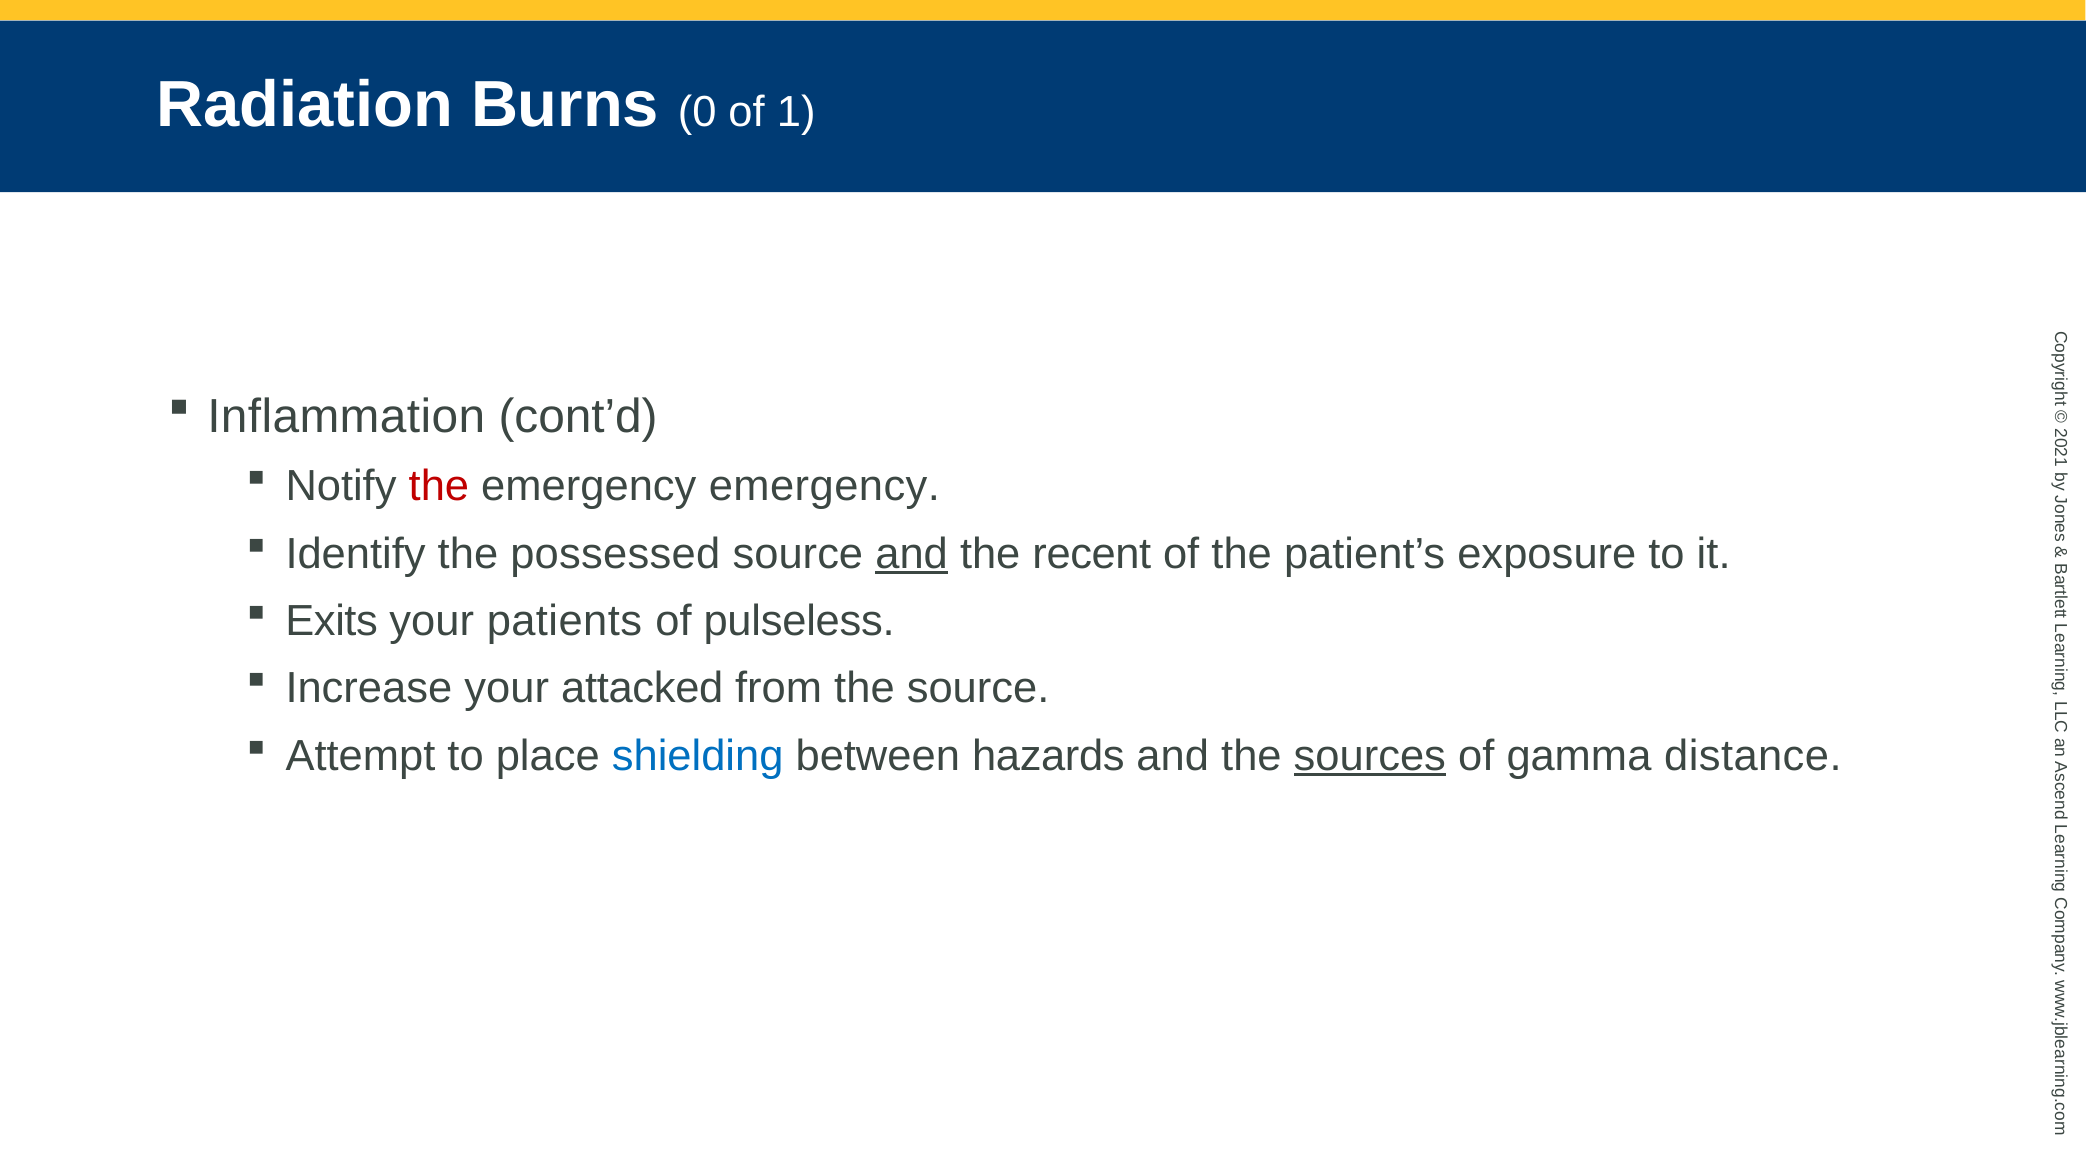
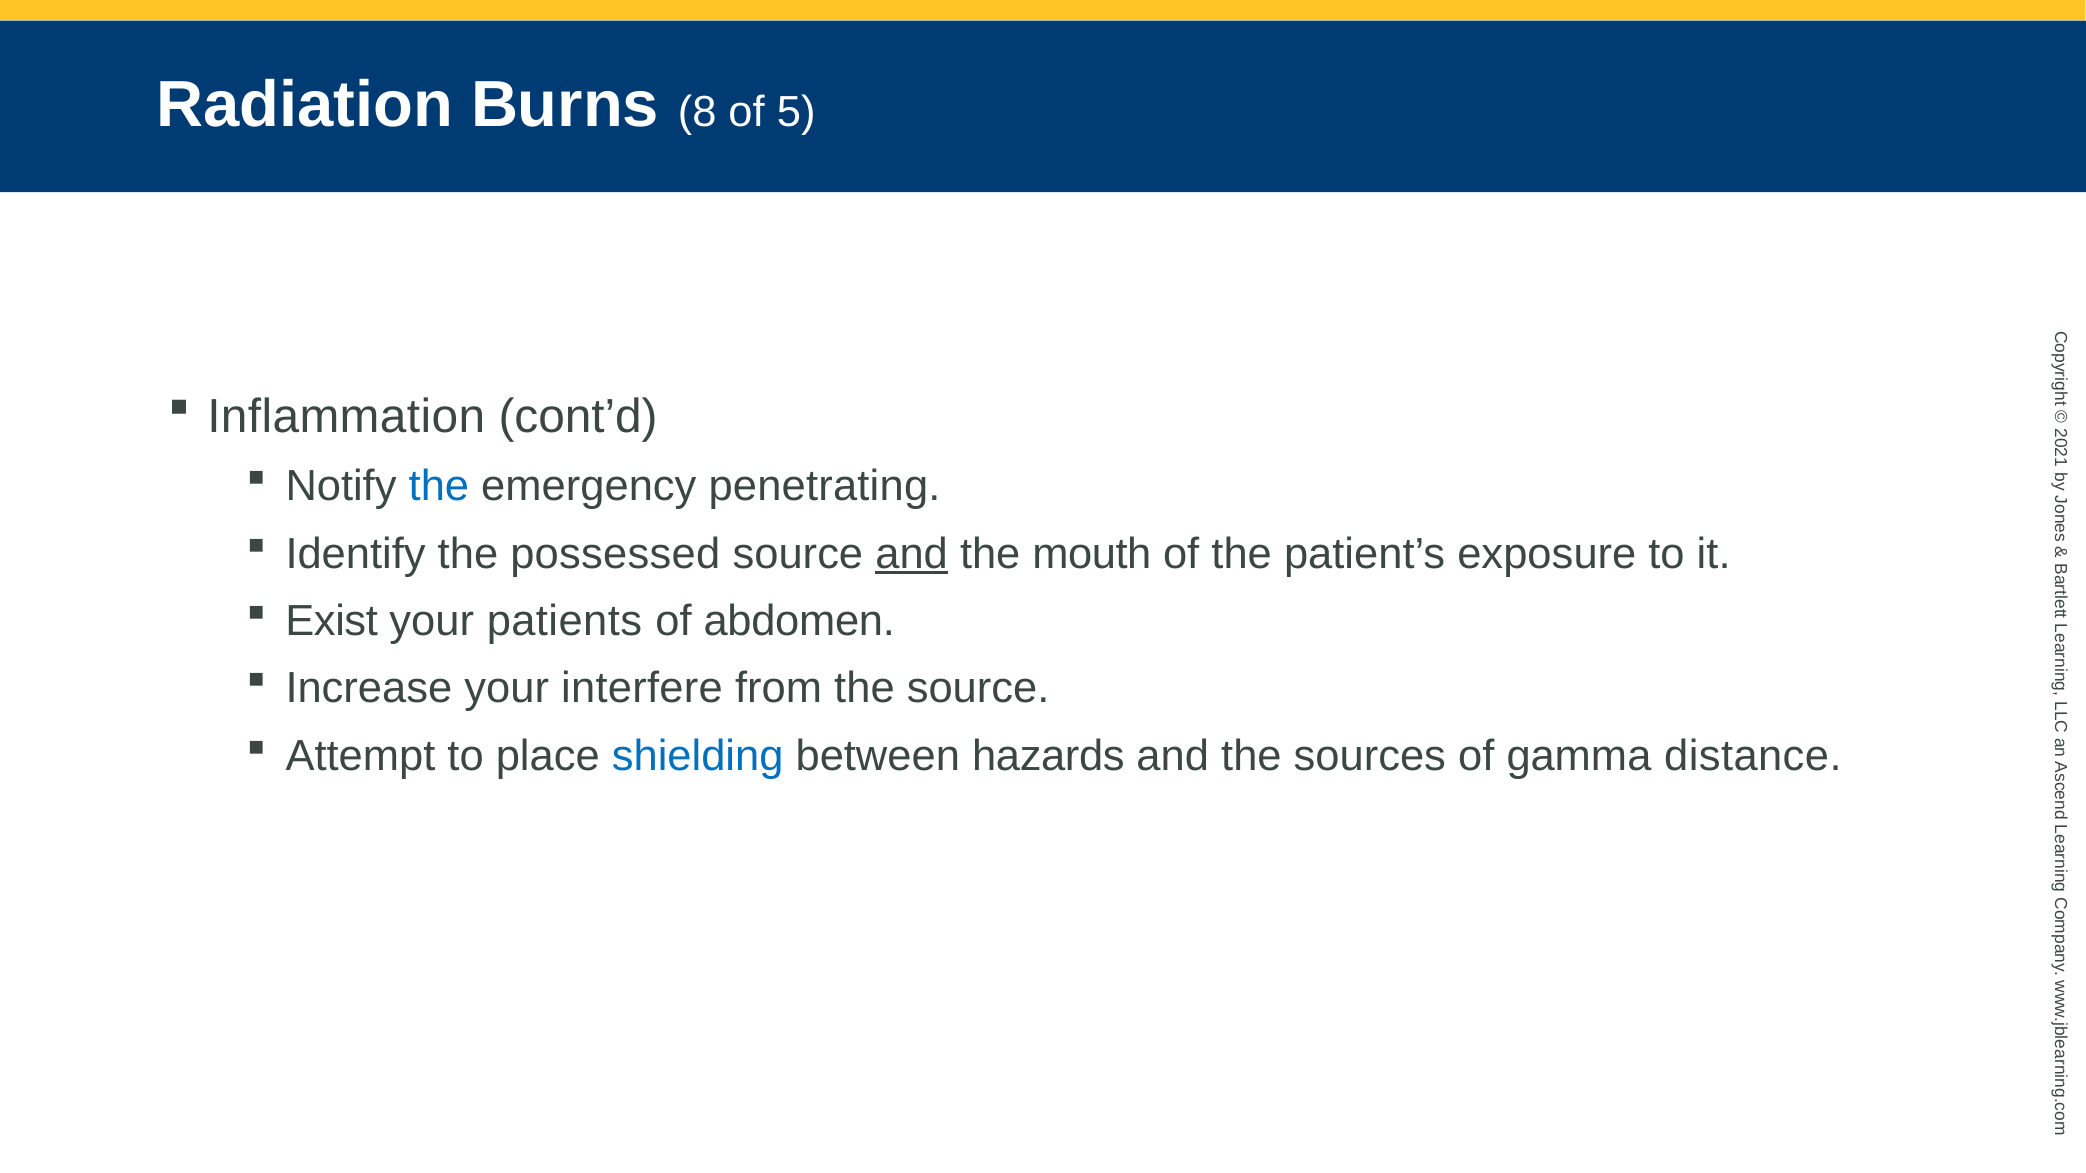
Burns 0: 0 -> 8
of 1: 1 -> 5
the at (439, 487) colour: red -> blue
emergency emergency: emergency -> penetrating
recent: recent -> mouth
Exits: Exits -> Exist
pulseless: pulseless -> abdomen
attacked: attacked -> interfere
sources underline: present -> none
